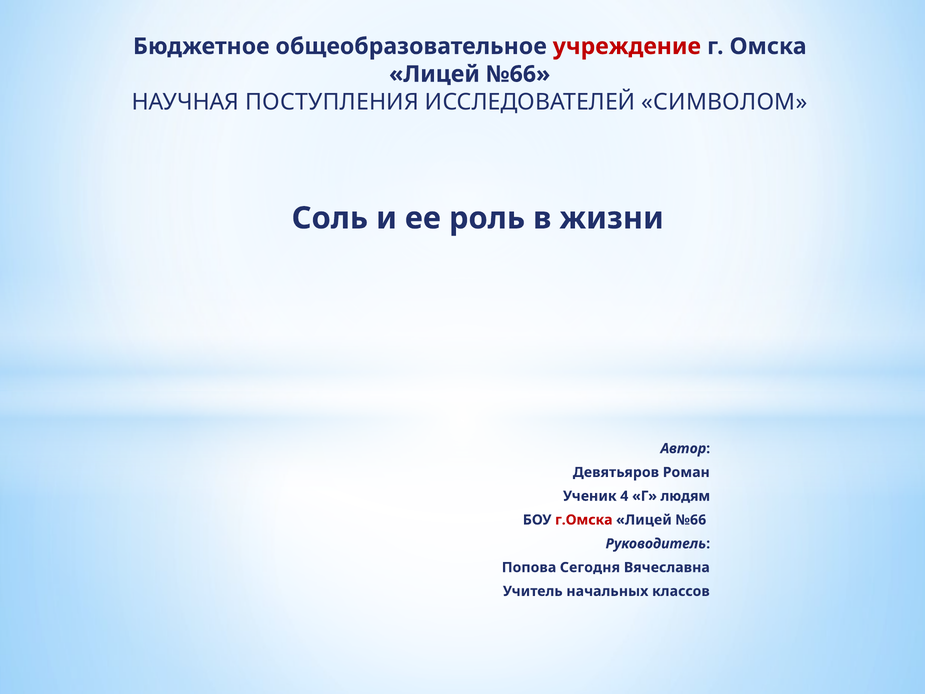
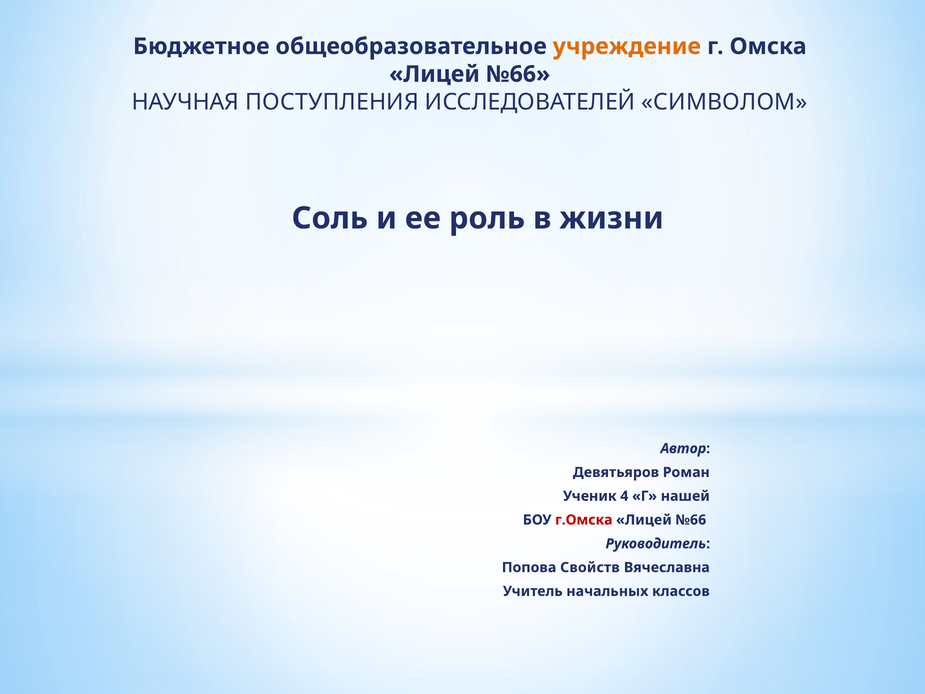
учреждение colour: red -> orange
людям: людям -> нашей
Сегодня: Сегодня -> Свойств
